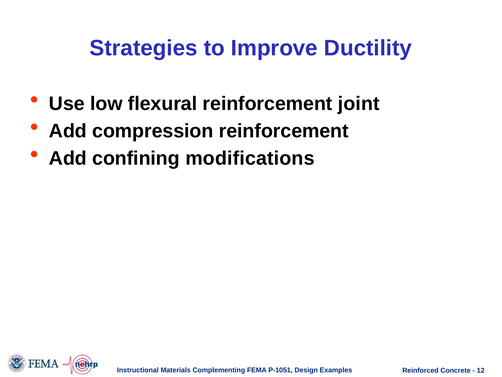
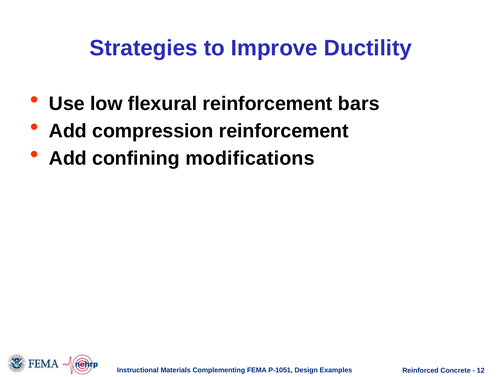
joint: joint -> bars
